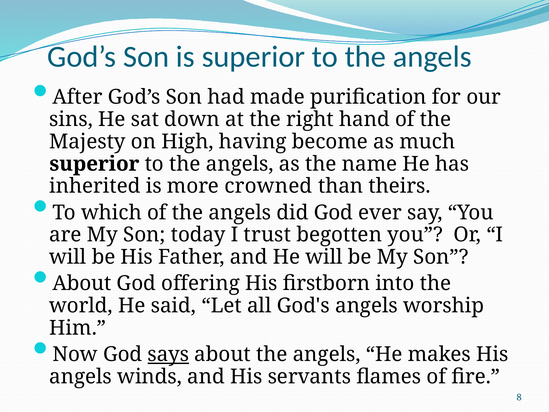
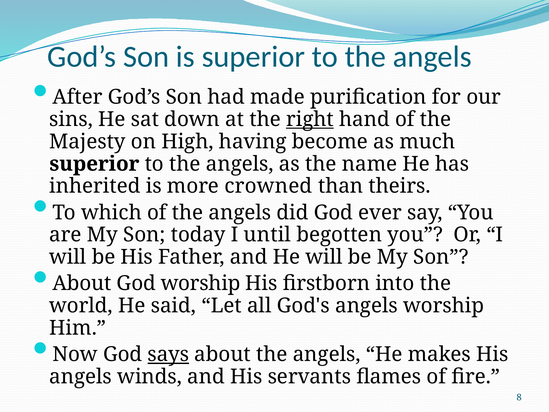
right underline: none -> present
trust: trust -> until
God offering: offering -> worship
